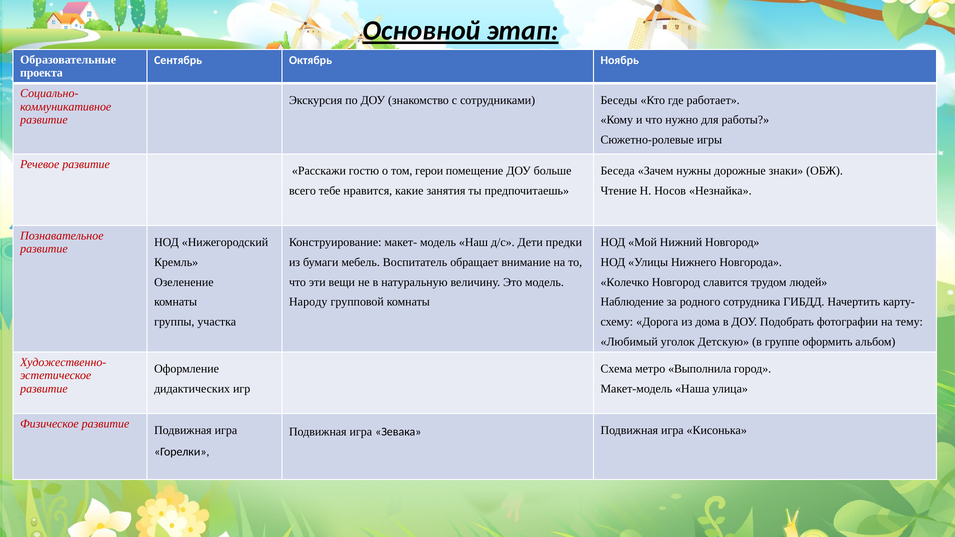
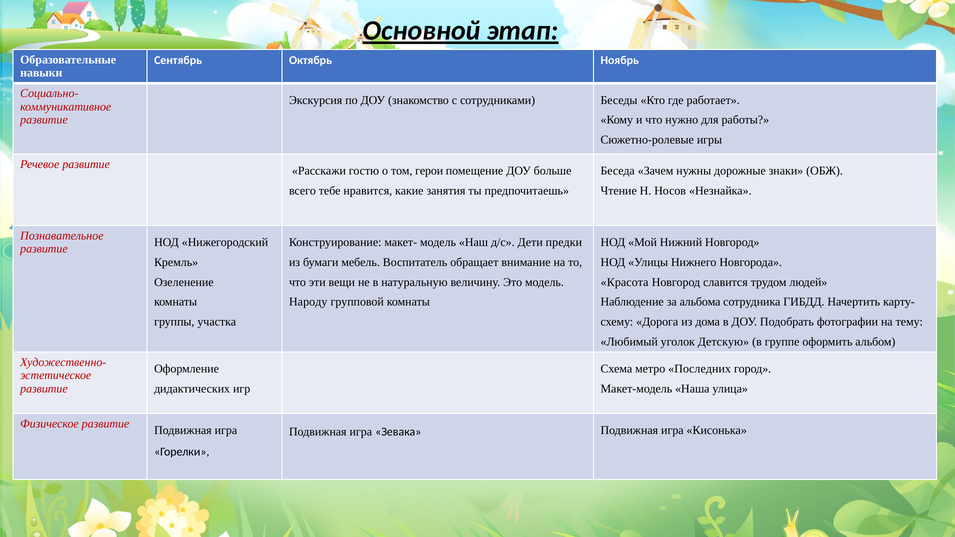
проекта: проекта -> навыки
Колечко: Колечко -> Красота
родного: родного -> альбома
Выполнила: Выполнила -> Последних
